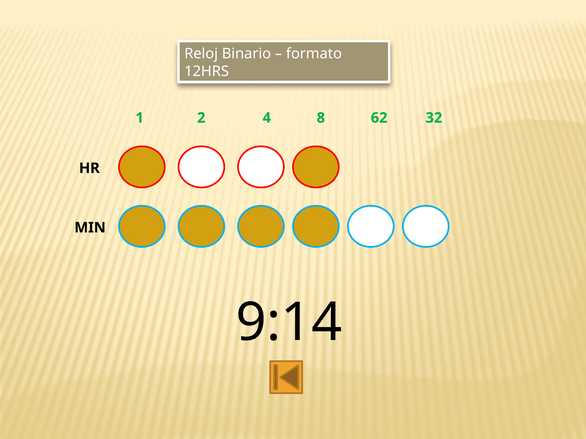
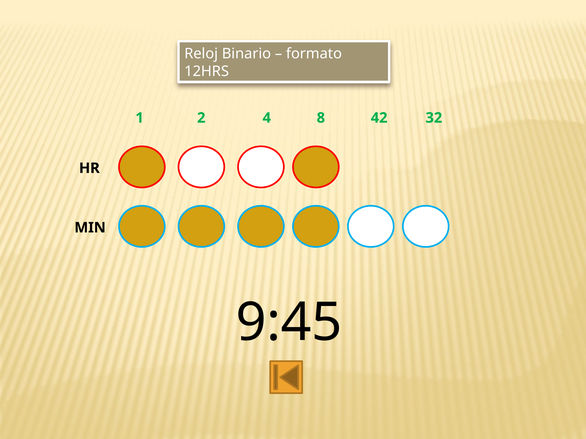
62: 62 -> 42
9:14: 9:14 -> 9:45
